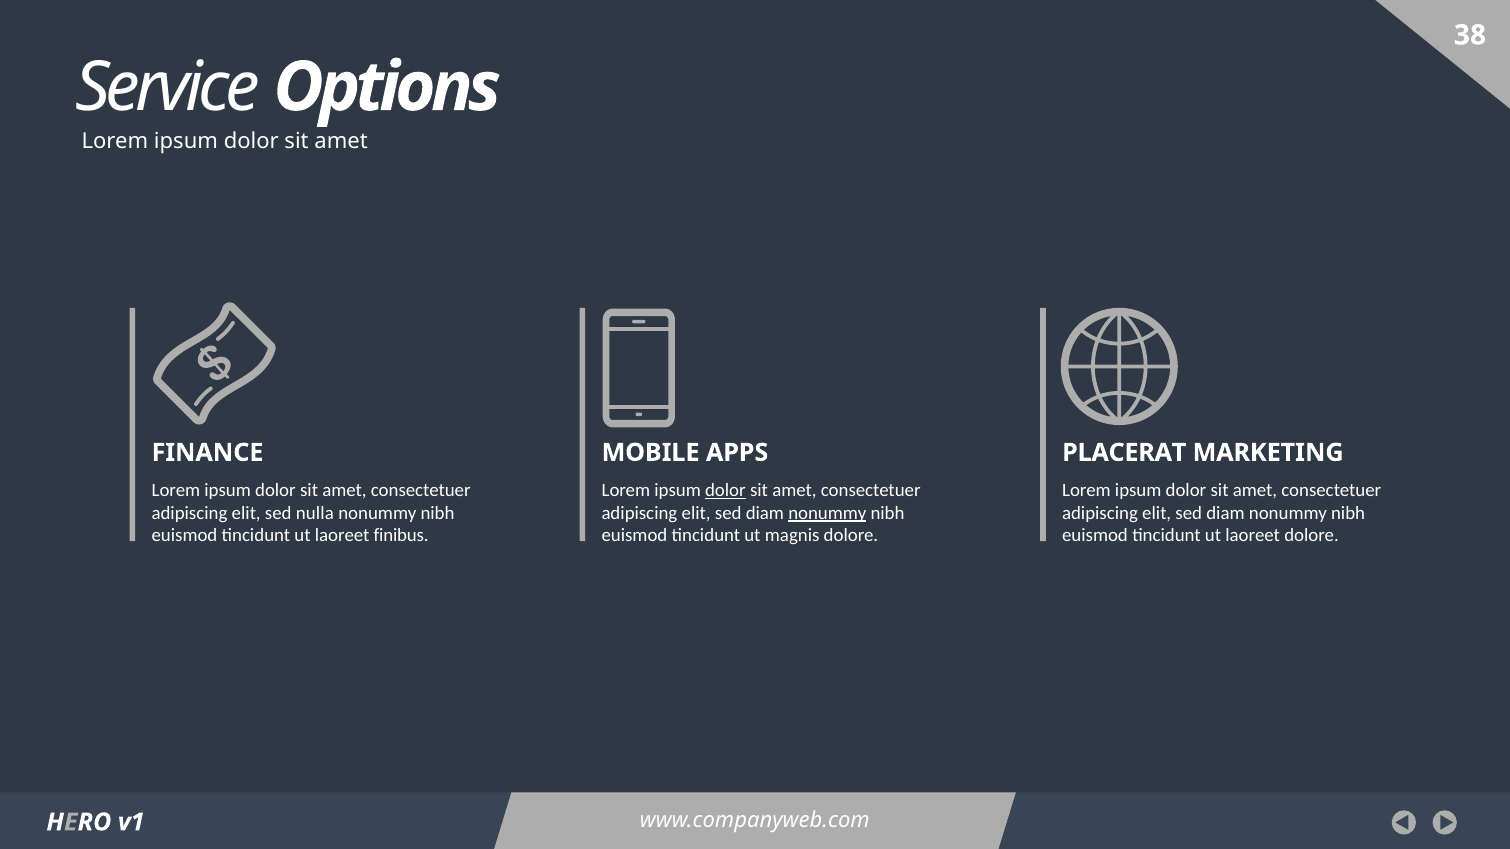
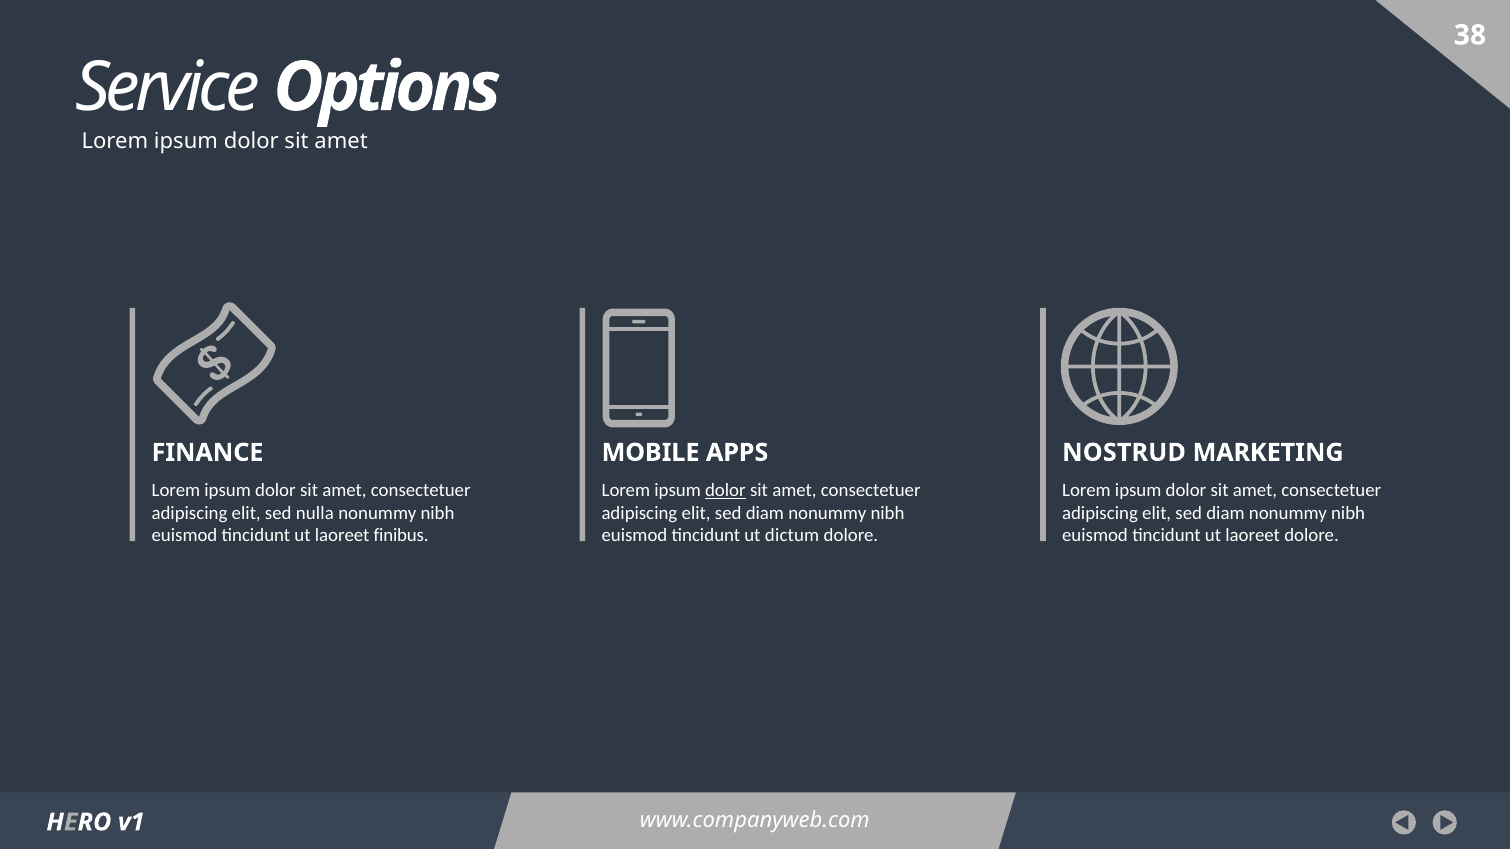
PLACERAT: PLACERAT -> NOSTRUD
nonummy at (827, 513) underline: present -> none
magnis: magnis -> dictum
